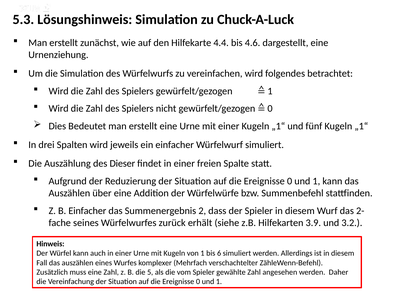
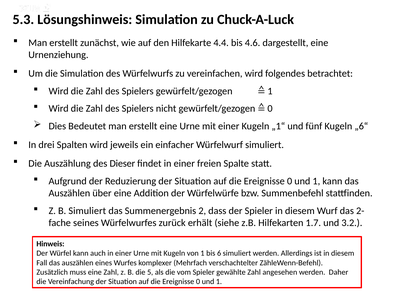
fünf Kugeln „1“: „1“ -> „6“
B Einfacher: Einfacher -> Simuliert
3.9: 3.9 -> 1.7
